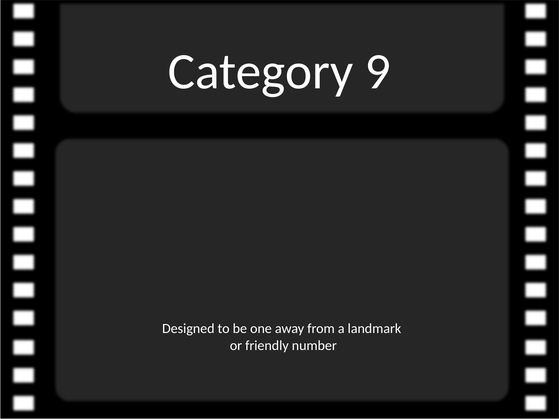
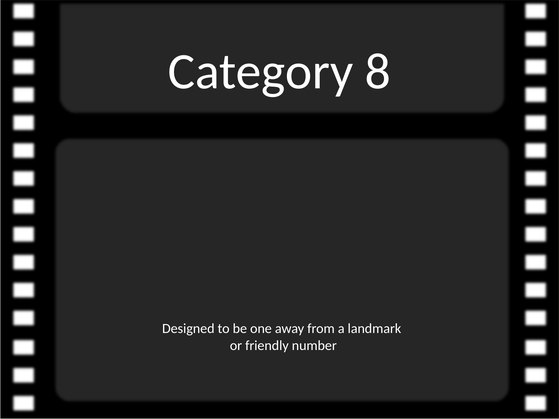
9: 9 -> 8
